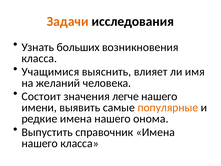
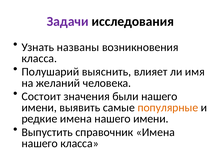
Задачи colour: orange -> purple
больших: больших -> названы
Учащимися: Учащимися -> Полушарий
легче: легче -> были
имена нашего онома: онома -> имени
